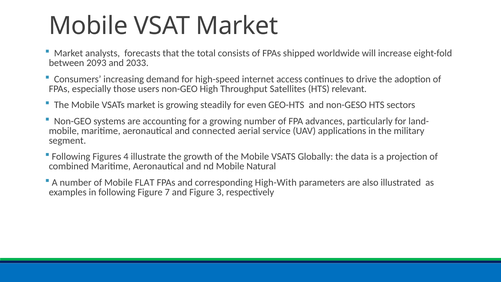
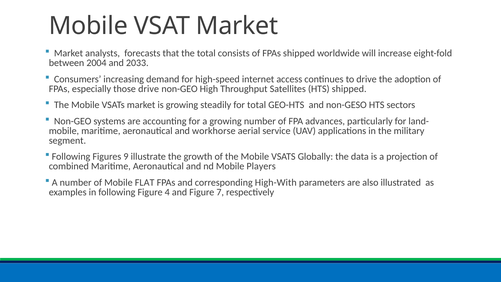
2093: 2093 -> 2004
those users: users -> drive
HTS relevant: relevant -> shipped
for even: even -> total
connected: connected -> workhorse
4: 4 -> 9
Natural: Natural -> Players
7: 7 -> 4
3: 3 -> 7
